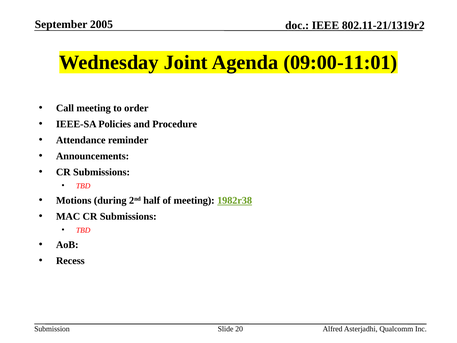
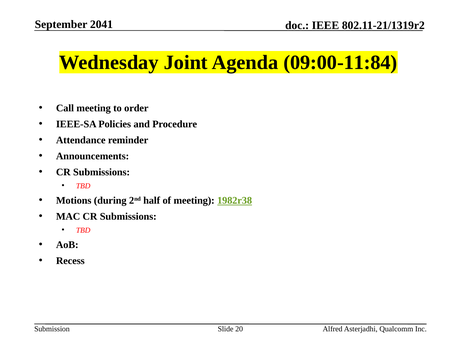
2005: 2005 -> 2041
09:00-11:01: 09:00-11:01 -> 09:00-11:84
